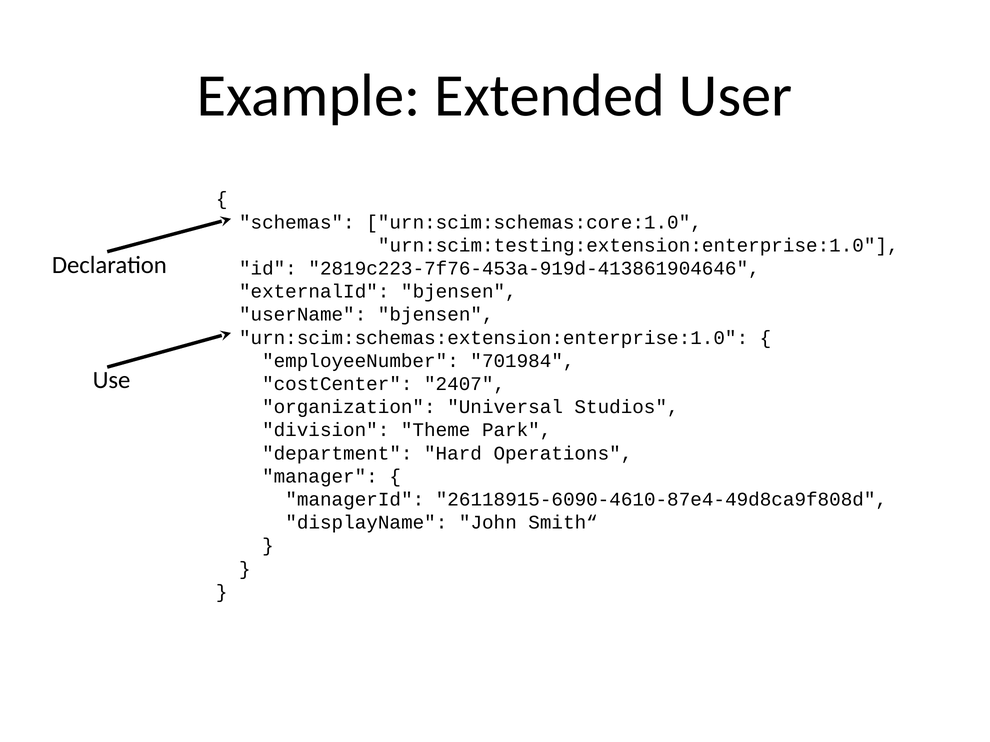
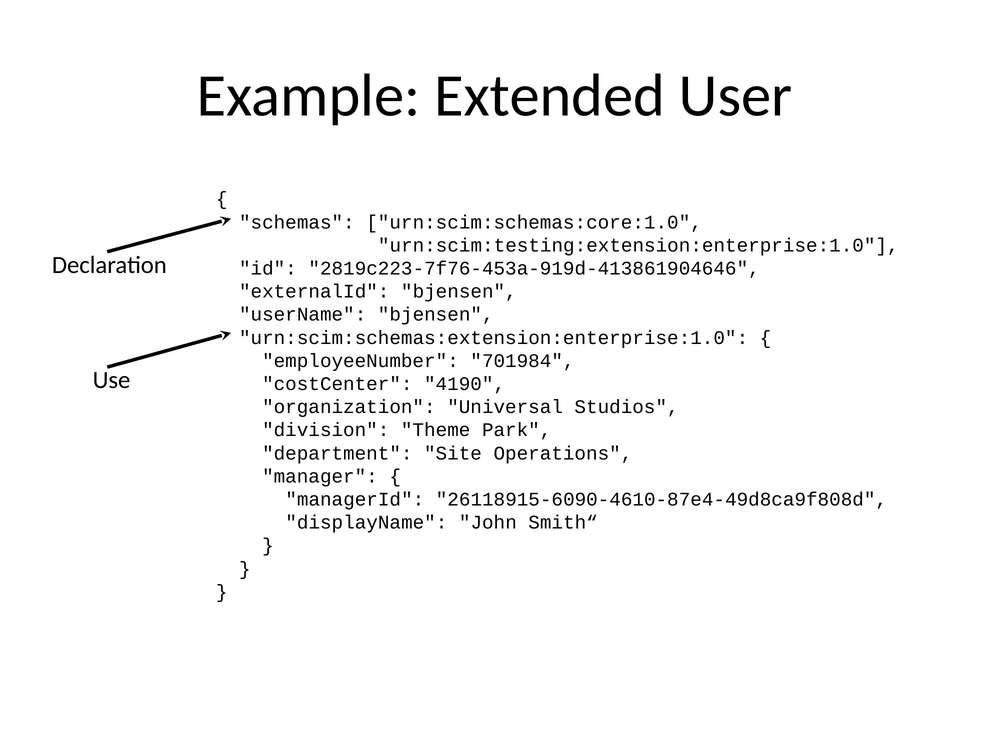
2407: 2407 -> 4190
Hard: Hard -> Site
